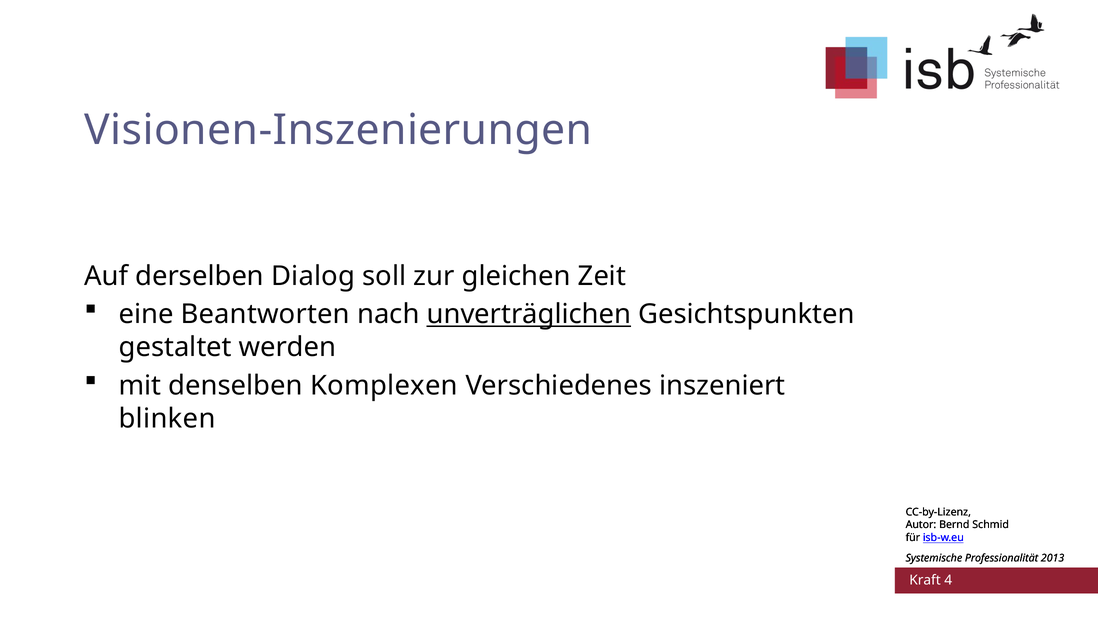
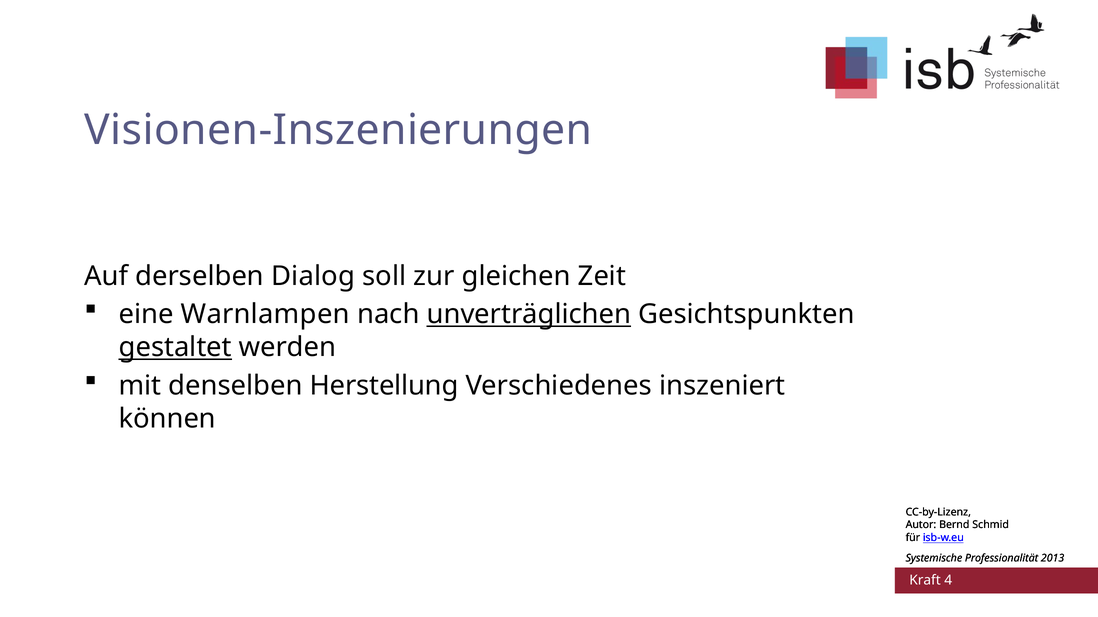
Beantworten: Beantworten -> Warnlampen
gestaltet underline: none -> present
Komplexen: Komplexen -> Herstellung
blinken: blinken -> können
